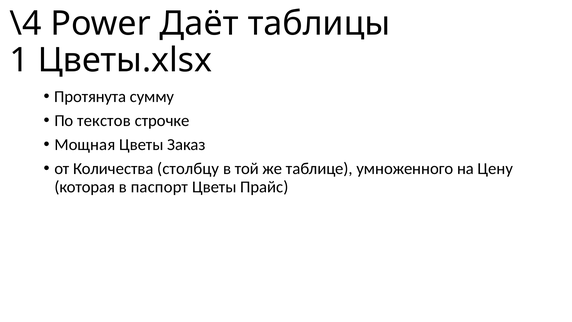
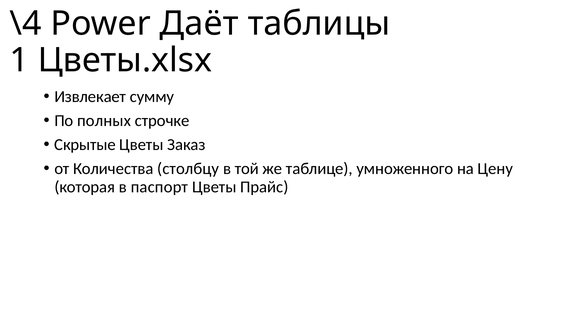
Протянута: Протянута -> Извлекает
текстов: текстов -> полных
Мощная: Мощная -> Скрытые
